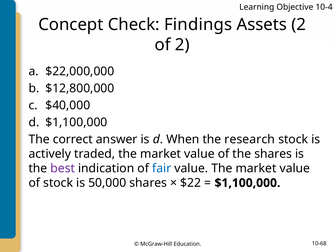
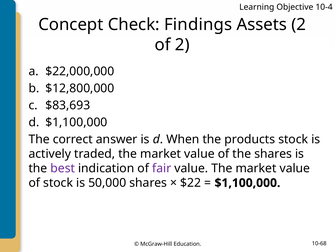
$40,000: $40,000 -> $83,693
research: research -> products
fair colour: blue -> purple
